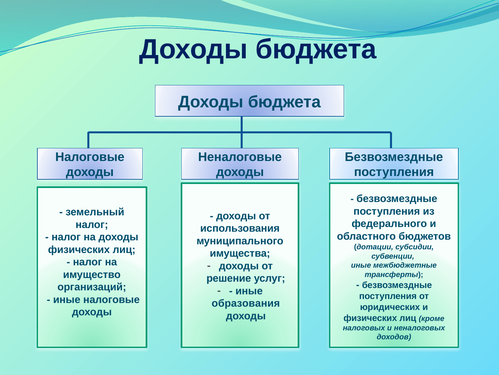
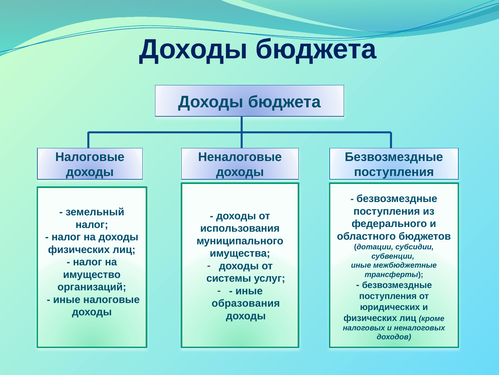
решение: решение -> системы
